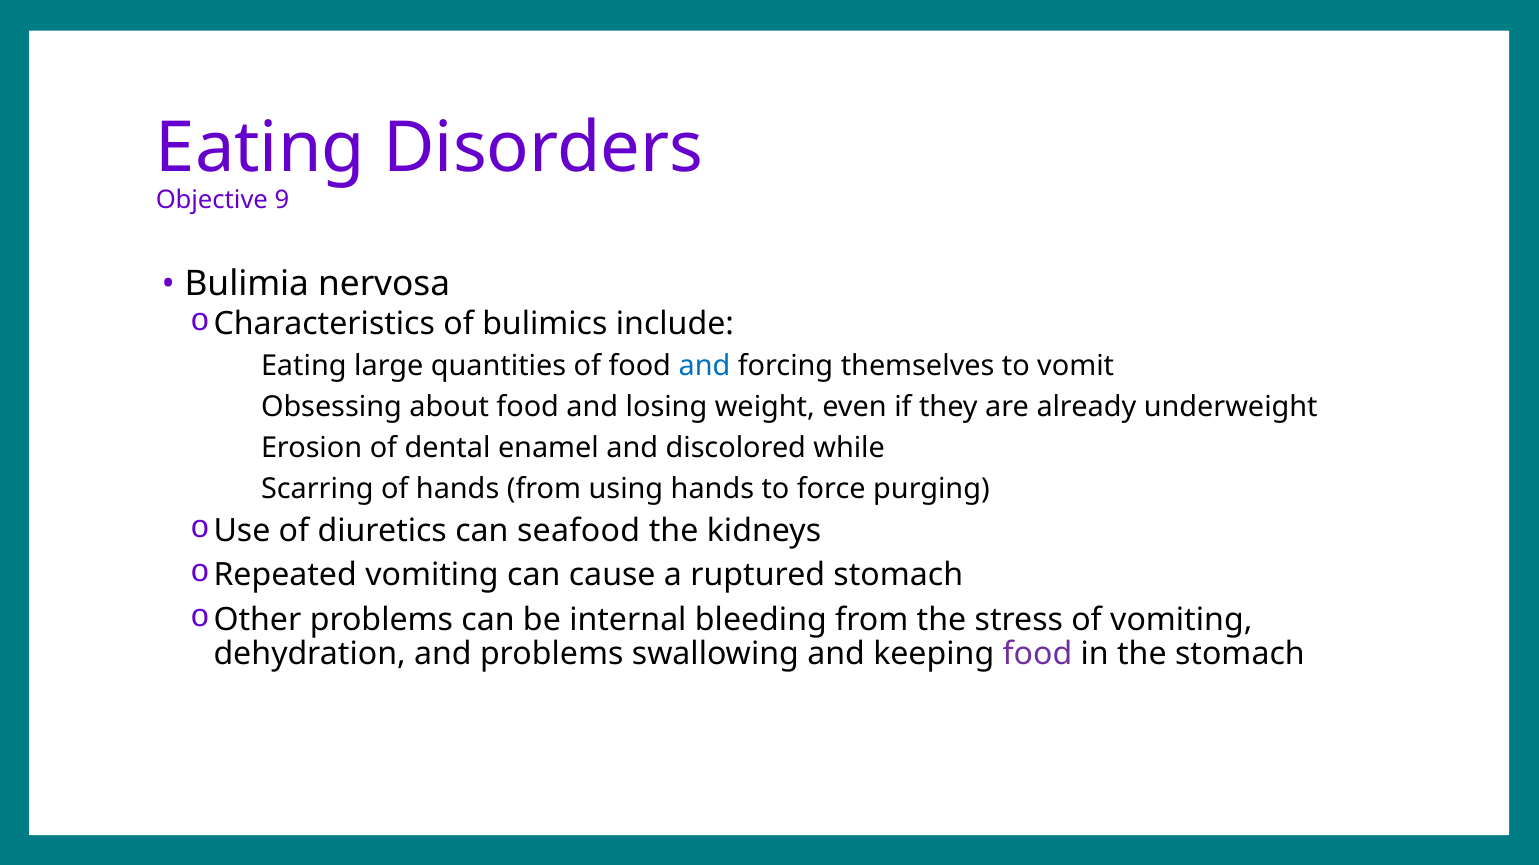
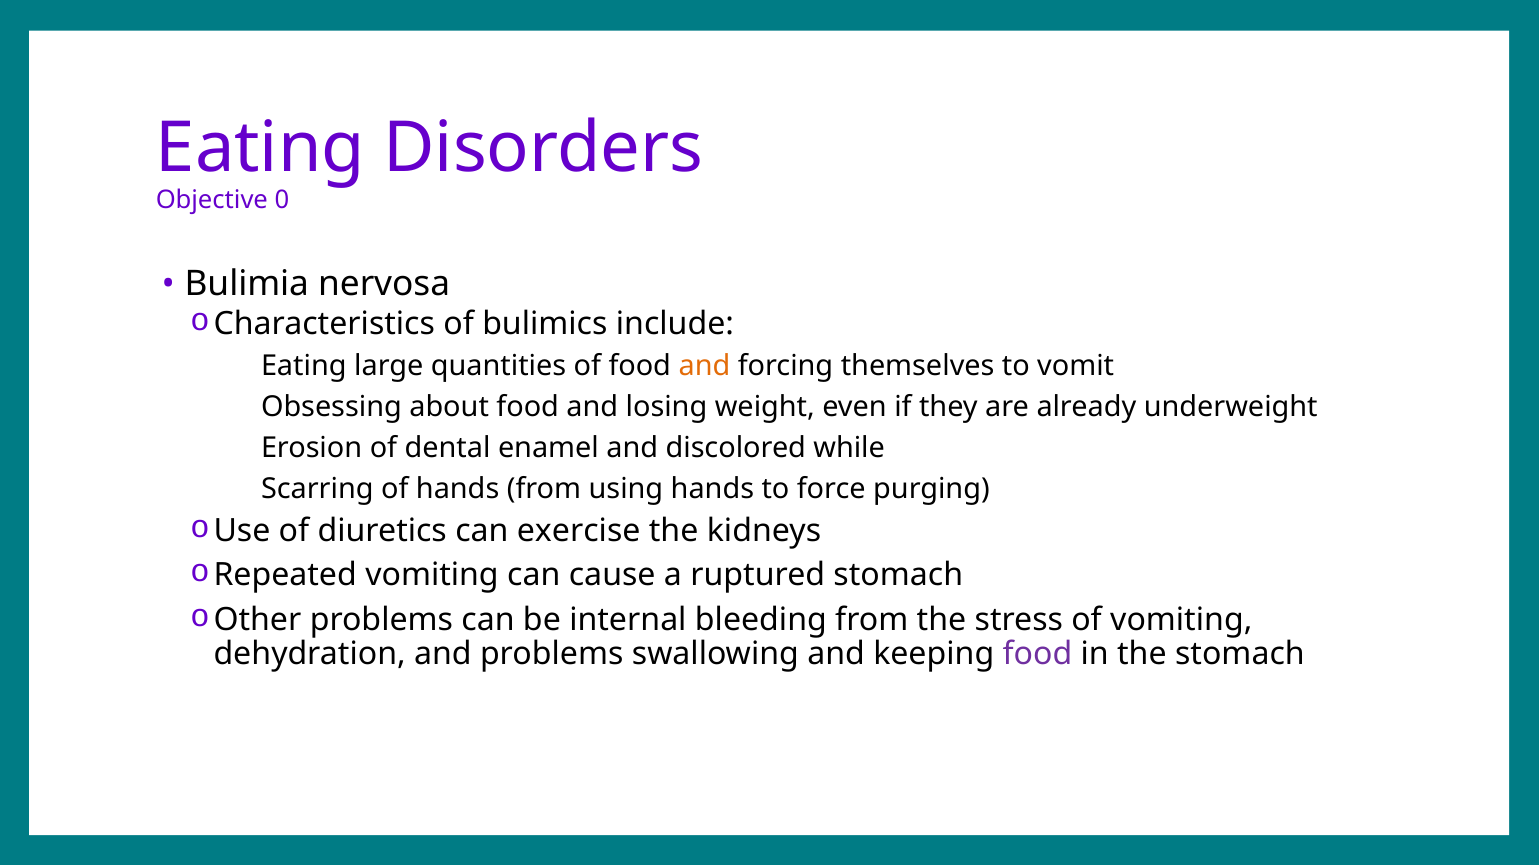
9: 9 -> 0
and at (704, 366) colour: blue -> orange
seafood: seafood -> exercise
